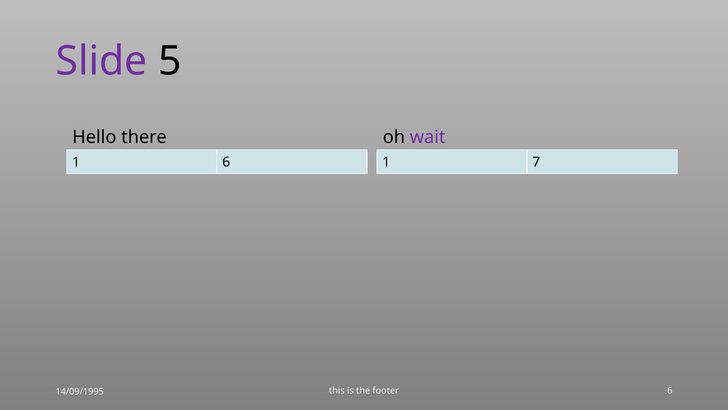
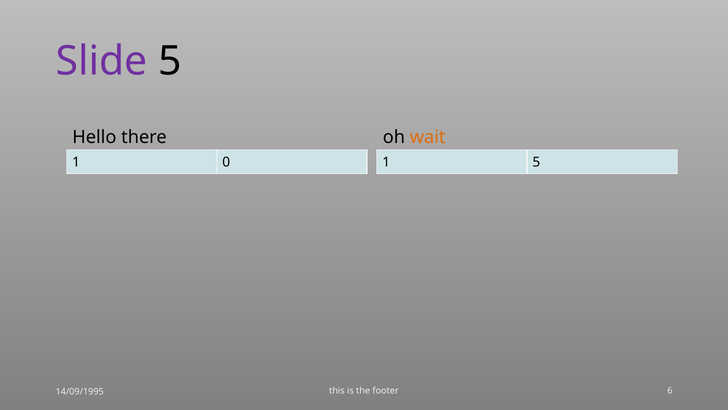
wait colour: purple -> orange
1 6: 6 -> 0
1 7: 7 -> 5
